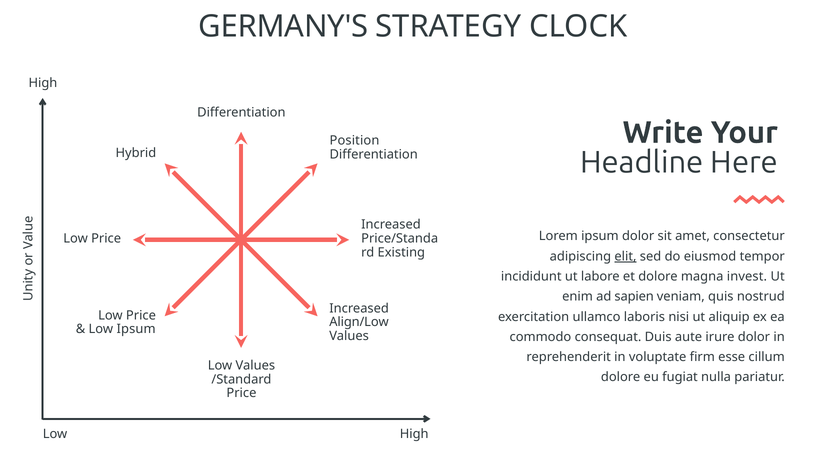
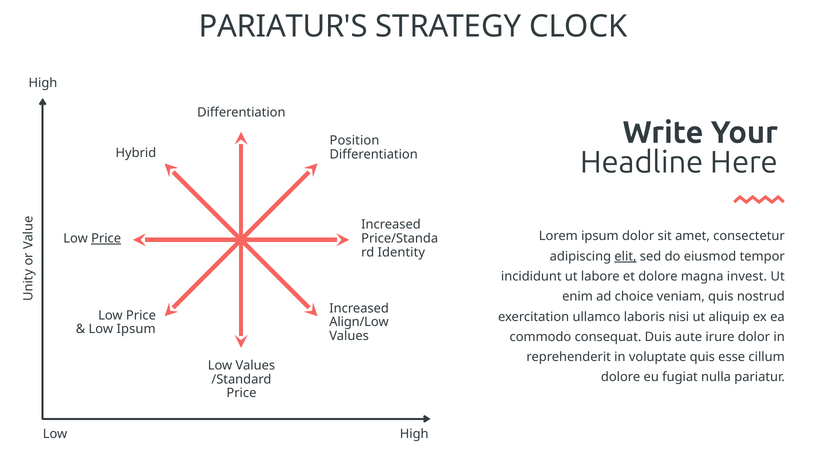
GERMANY'S: GERMANY'S -> PARIATUR'S
Price at (106, 239) underline: none -> present
Existing: Existing -> Identity
sapien: sapien -> choice
voluptate firm: firm -> quis
